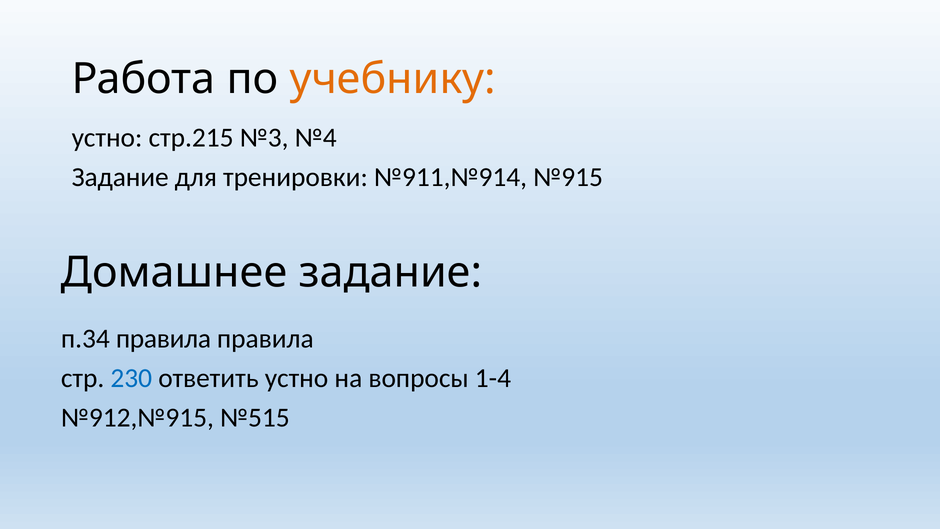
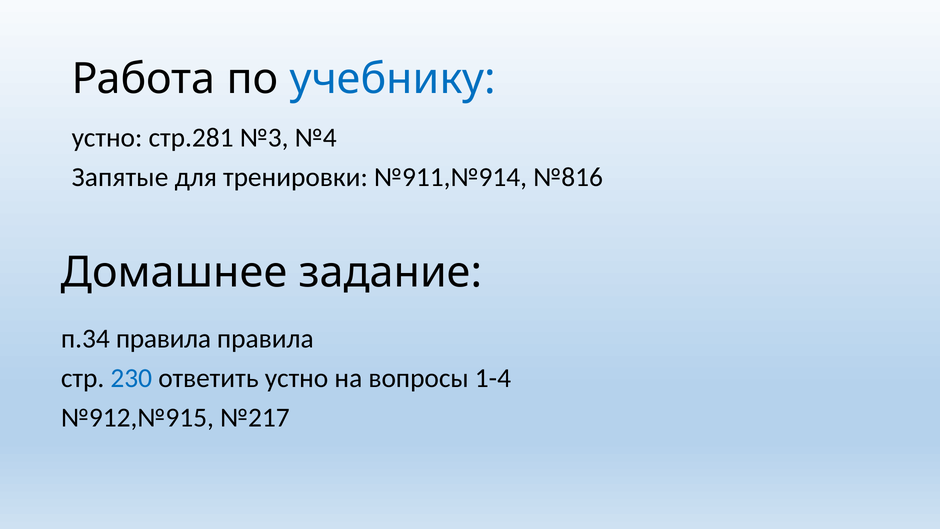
учебнику colour: orange -> blue
стр.215: стр.215 -> стр.281
Задание at (120, 177): Задание -> Запятые
№915: №915 -> №816
№515: №515 -> №217
